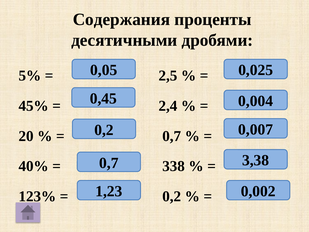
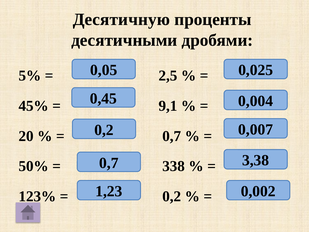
Содержания: Содержания -> Десятичную
2,4: 2,4 -> 9,1
40%: 40% -> 50%
